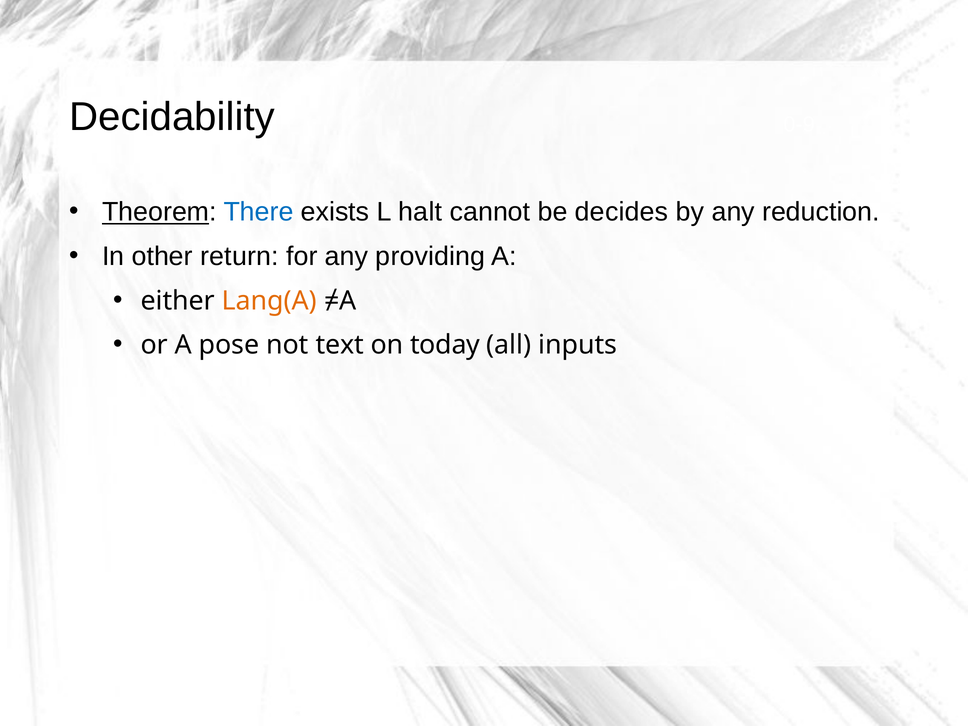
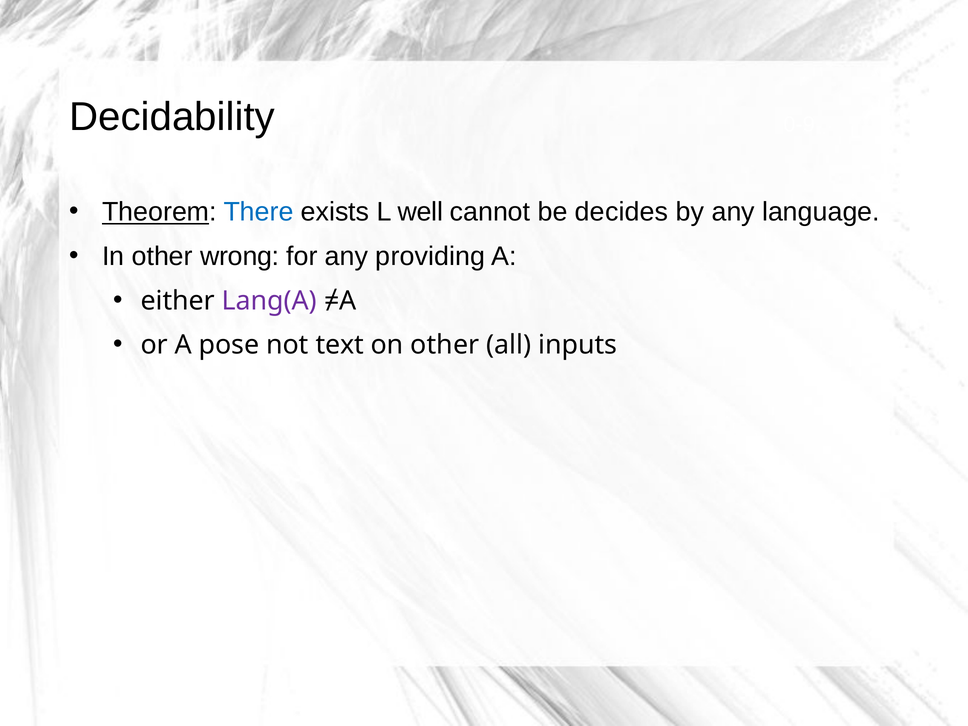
halt: halt -> well
reduction: reduction -> language
return: return -> wrong
Lang(A colour: orange -> purple
on today: today -> other
